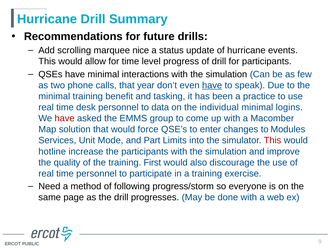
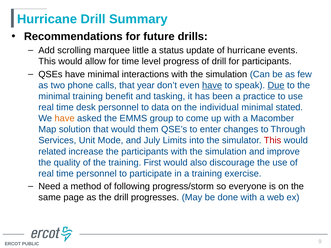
nice: nice -> little
Due underline: none -> present
logins: logins -> stated
have at (65, 119) colour: red -> orange
force: force -> them
Modules: Modules -> Through
Part: Part -> July
hotline: hotline -> related
